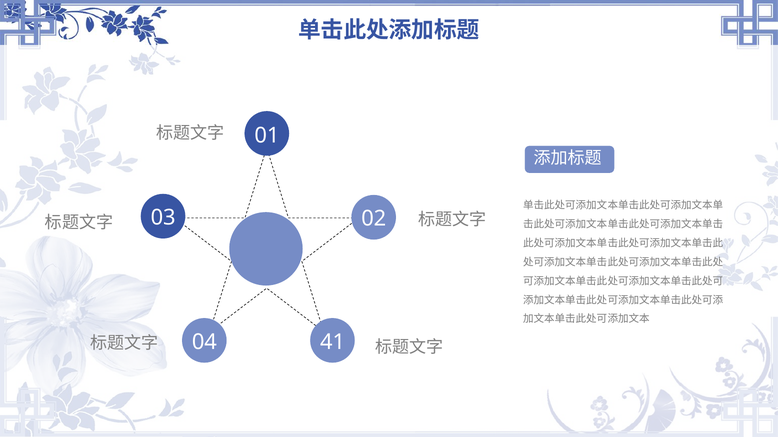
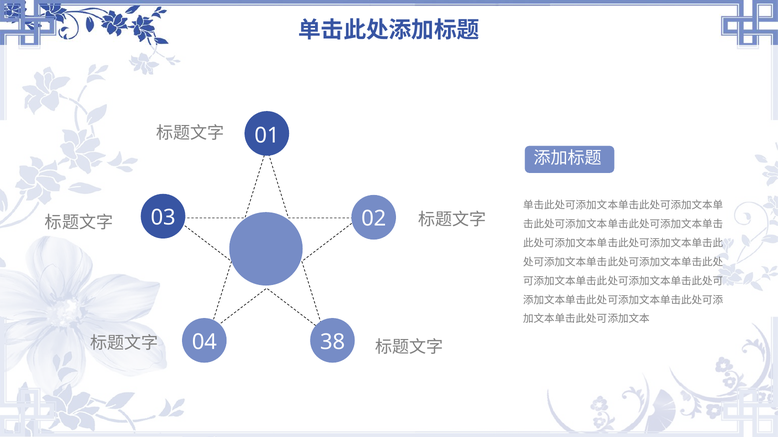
41: 41 -> 38
